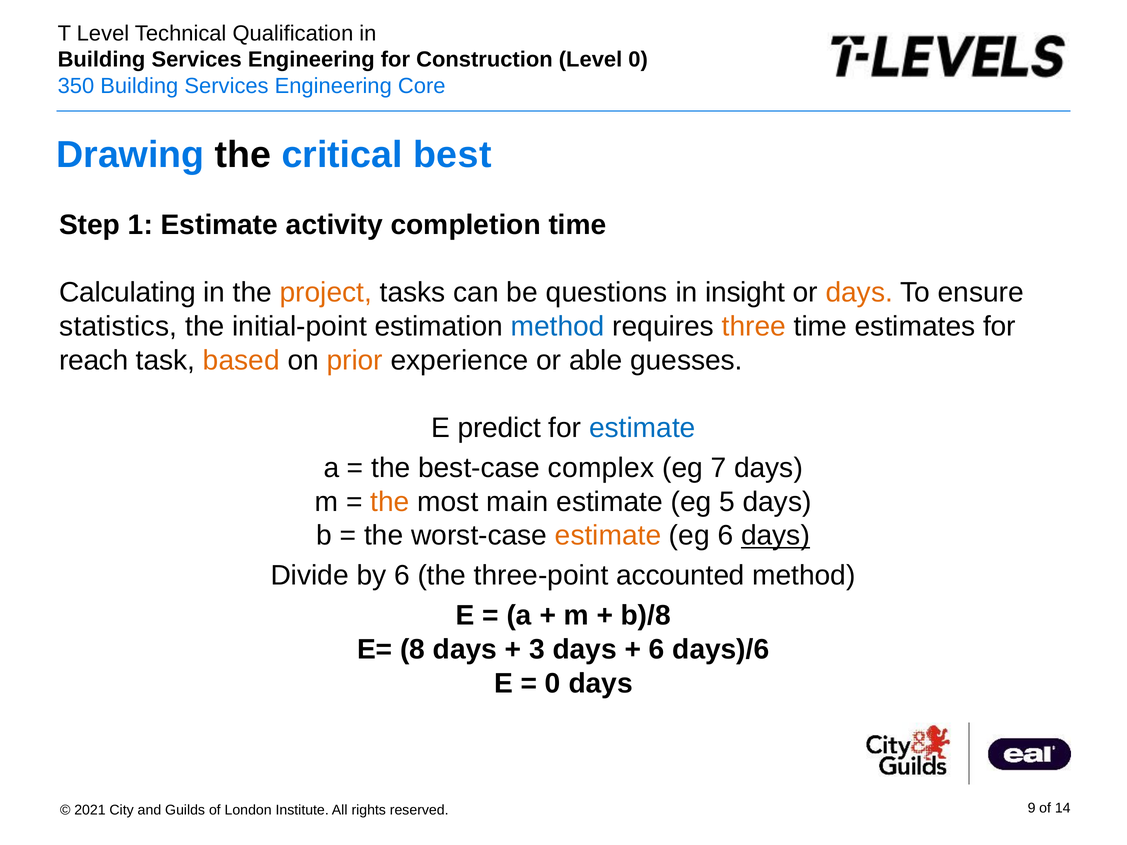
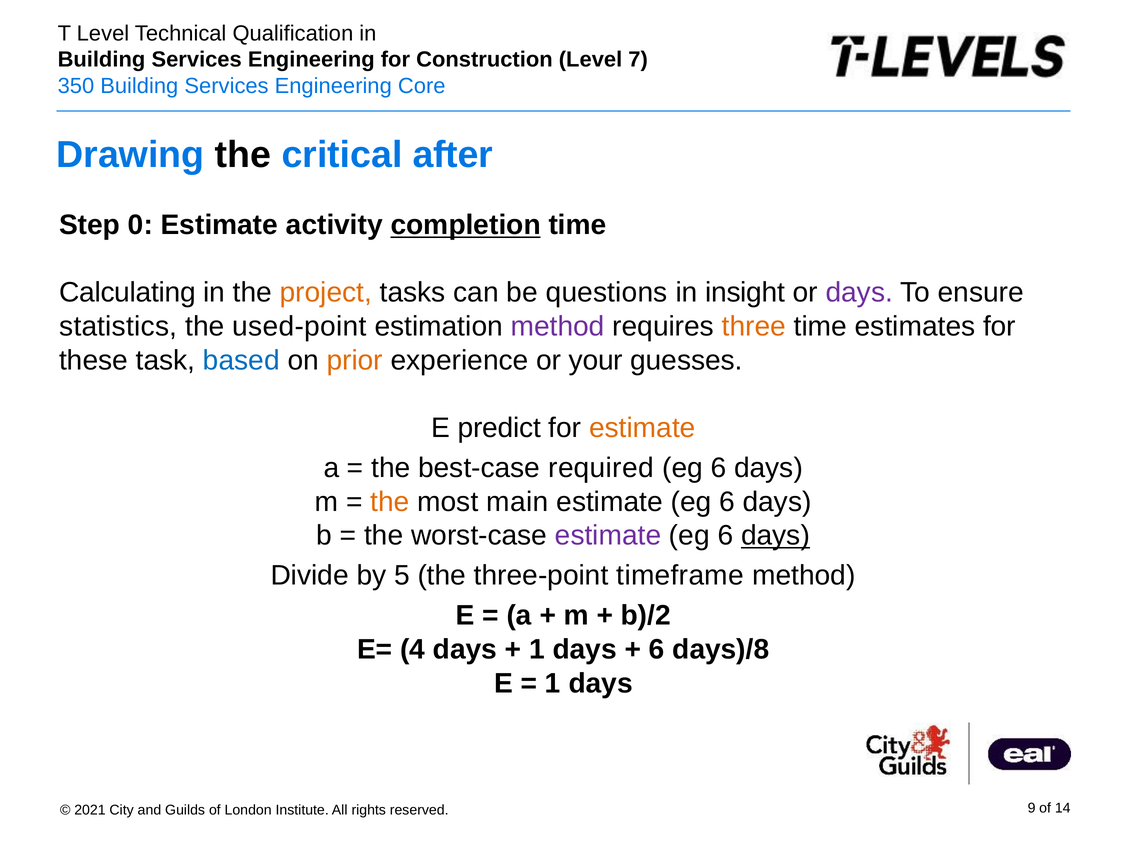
0 at (638, 60): 0 -> 7
best: best -> after
1: 1 -> 0
completion underline: none -> present
days at (859, 293) colour: orange -> purple
initial-point: initial-point -> used-point
method at (558, 327) colour: blue -> purple
reach: reach -> these
based colour: orange -> blue
able: able -> your
estimate at (642, 428) colour: blue -> orange
complex: complex -> required
7 at (718, 468): 7 -> 6
5 at (727, 502): 5 -> 6
estimate at (608, 536) colour: orange -> purple
by 6: 6 -> 5
accounted: accounted -> timeframe
b)/8: b)/8 -> b)/2
8: 8 -> 4
3 at (537, 650): 3 -> 1
days)/6: days)/6 -> days)/8
0 at (553, 683): 0 -> 1
